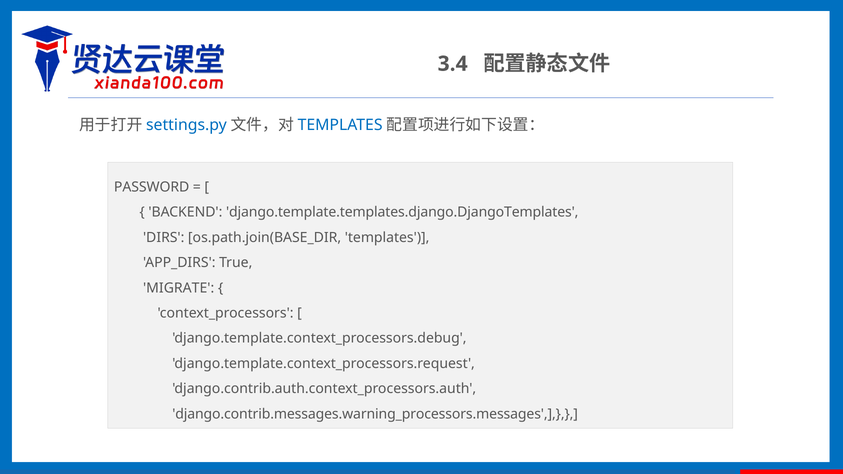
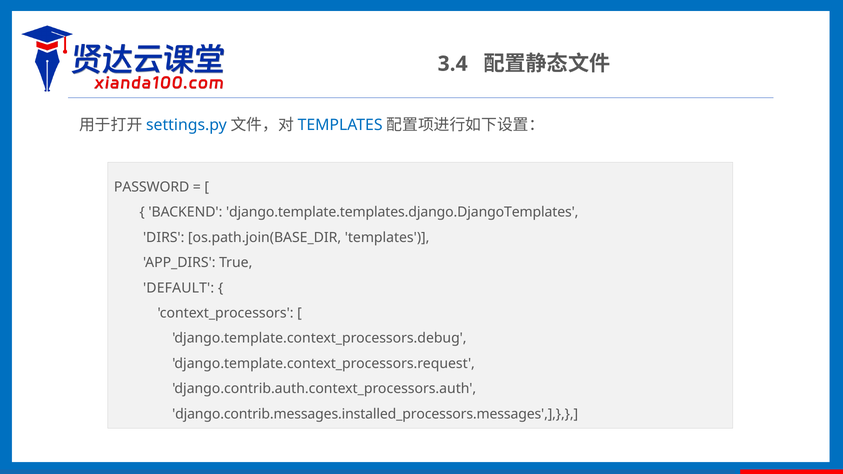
MIGRATE: MIGRATE -> DEFAULT
django.contrib.messages.warning_processors.messages: django.contrib.messages.warning_processors.messages -> django.contrib.messages.installed_processors.messages
